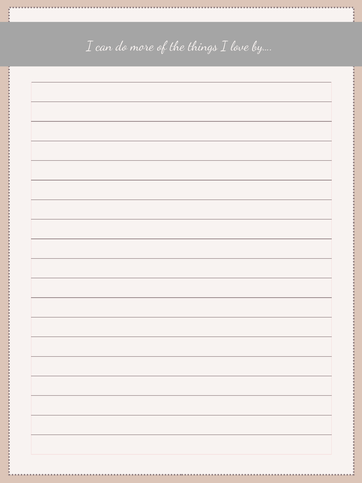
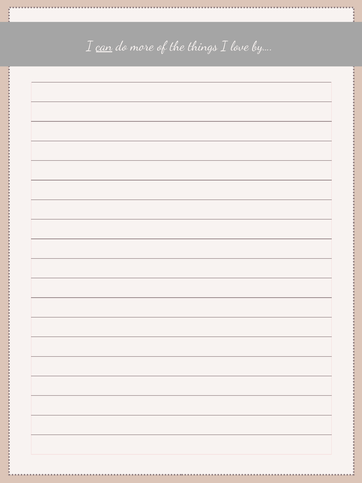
can underline: none -> present
